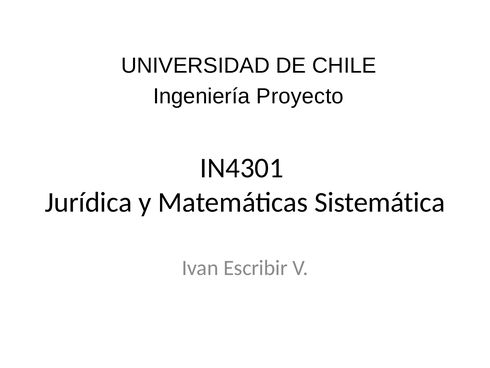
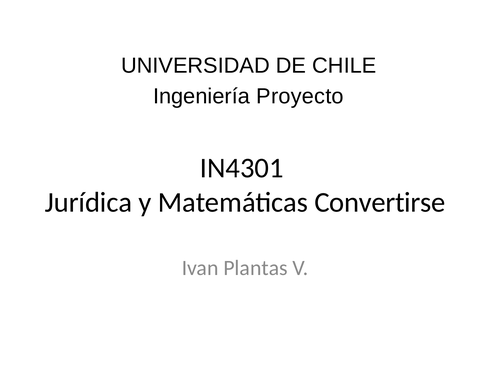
Sistemática: Sistemática -> Convertirse
Escribir: Escribir -> Plantas
